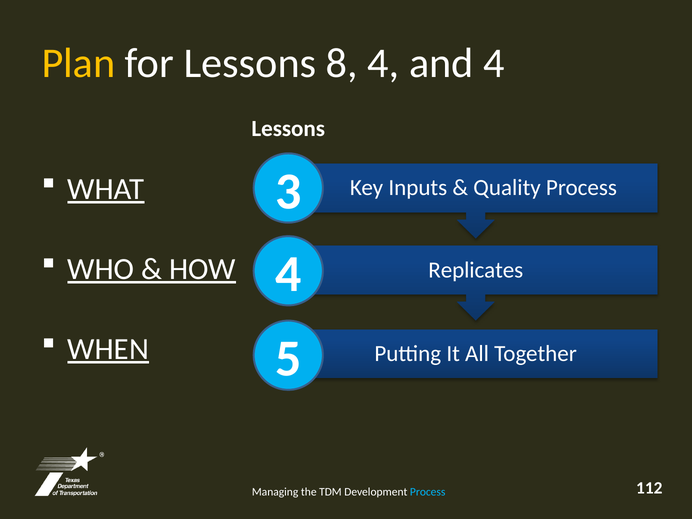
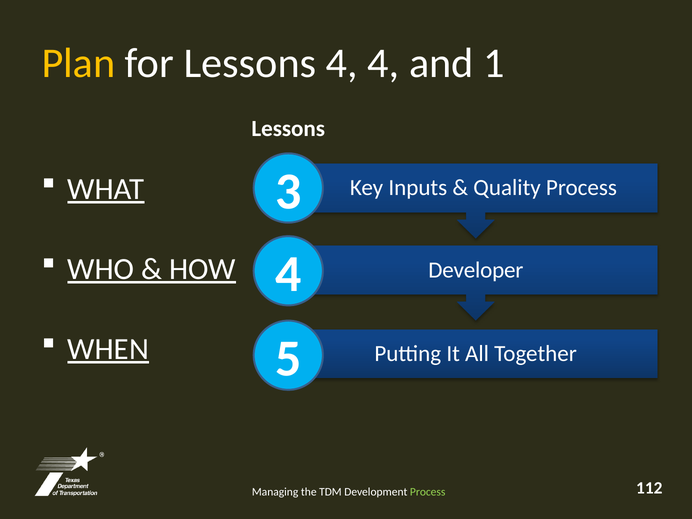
Lessons 8: 8 -> 4
and 4: 4 -> 1
Replicates: Replicates -> Developer
Process at (428, 492) colour: light blue -> light green
